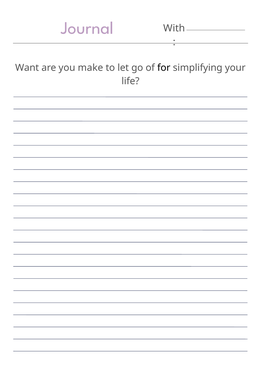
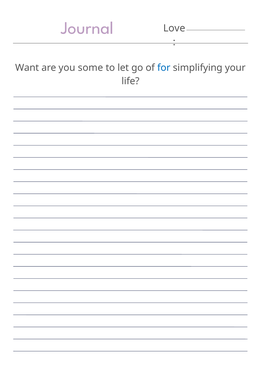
With: With -> Love
make: make -> some
for colour: black -> blue
